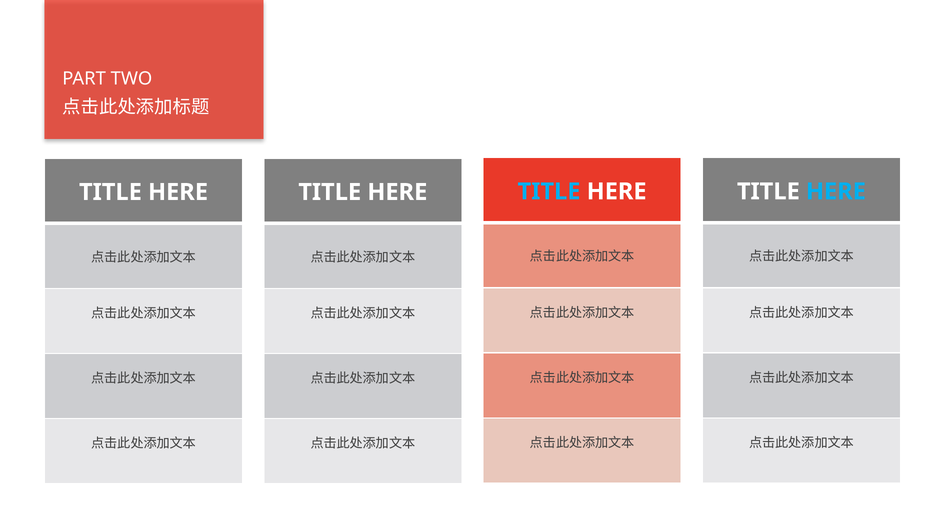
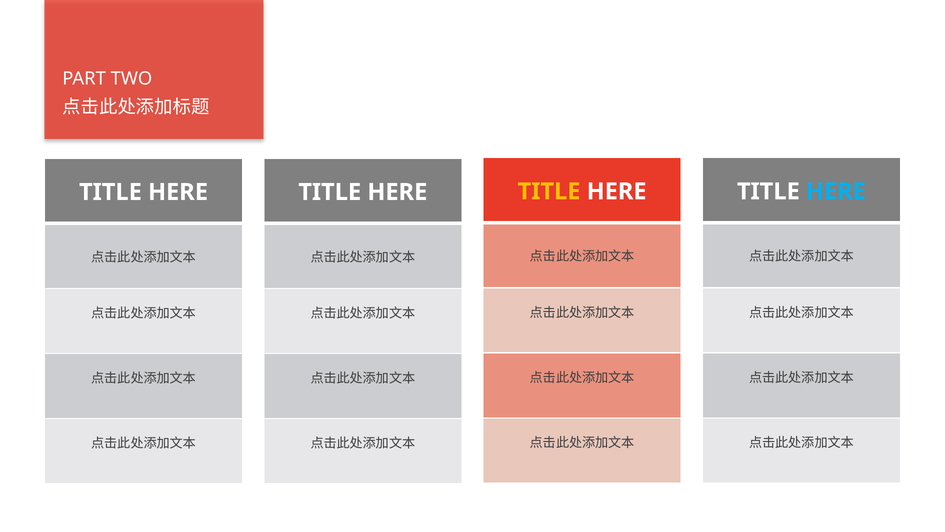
TITLE at (549, 191) colour: light blue -> yellow
